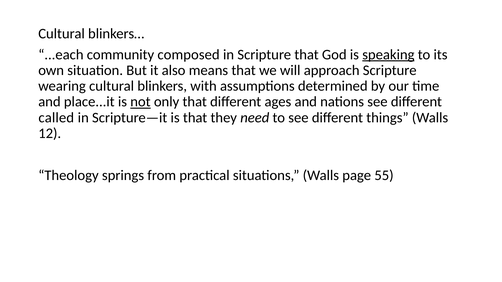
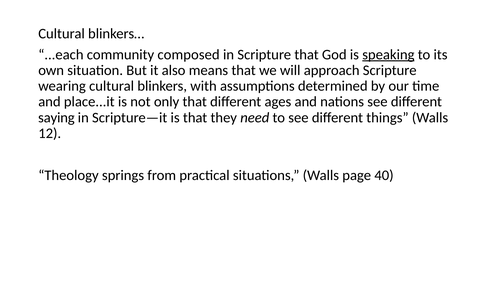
not underline: present -> none
called: called -> saying
55: 55 -> 40
